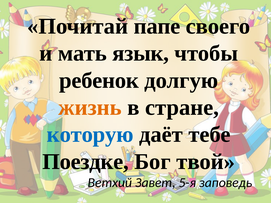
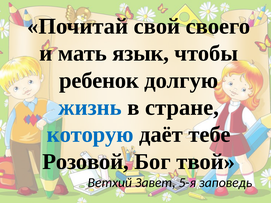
папе: папе -> свой
жизнь colour: orange -> blue
Поездке: Поездке -> Розовой
